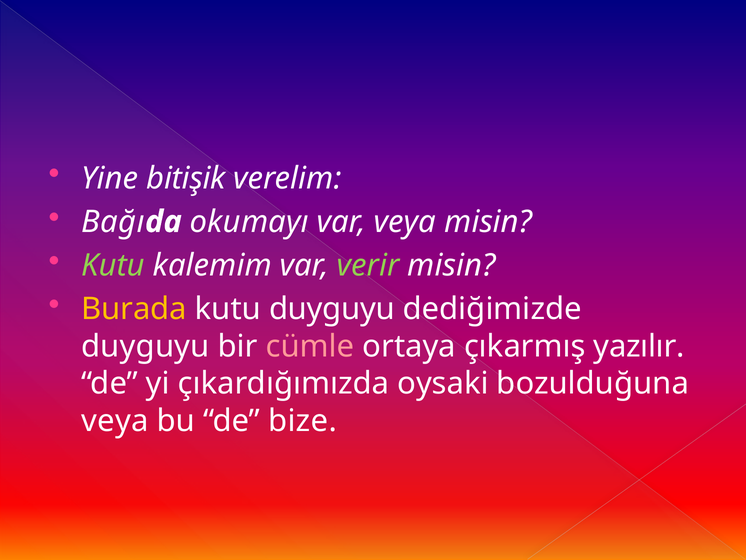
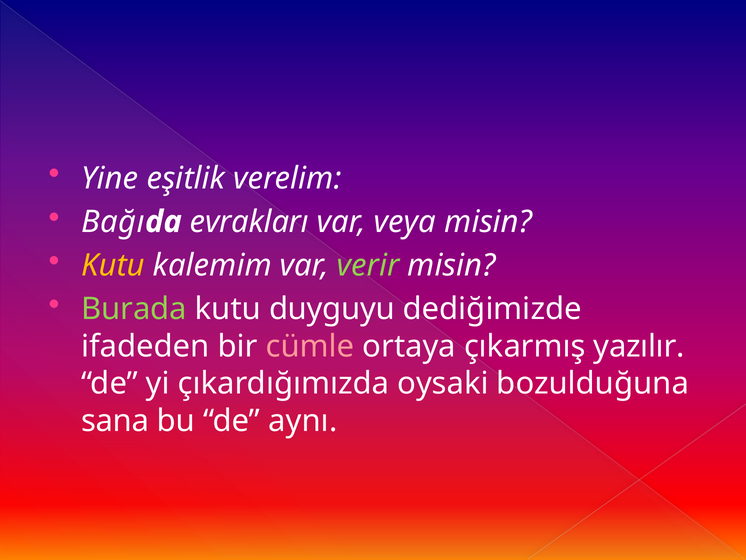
bitişik: bitişik -> eşitlik
okumayı: okumayı -> evrakları
Kutu at (113, 265) colour: light green -> yellow
Burada colour: yellow -> light green
duyguyu at (145, 346): duyguyu -> ifadeden
veya at (115, 421): veya -> sana
bize: bize -> aynı
